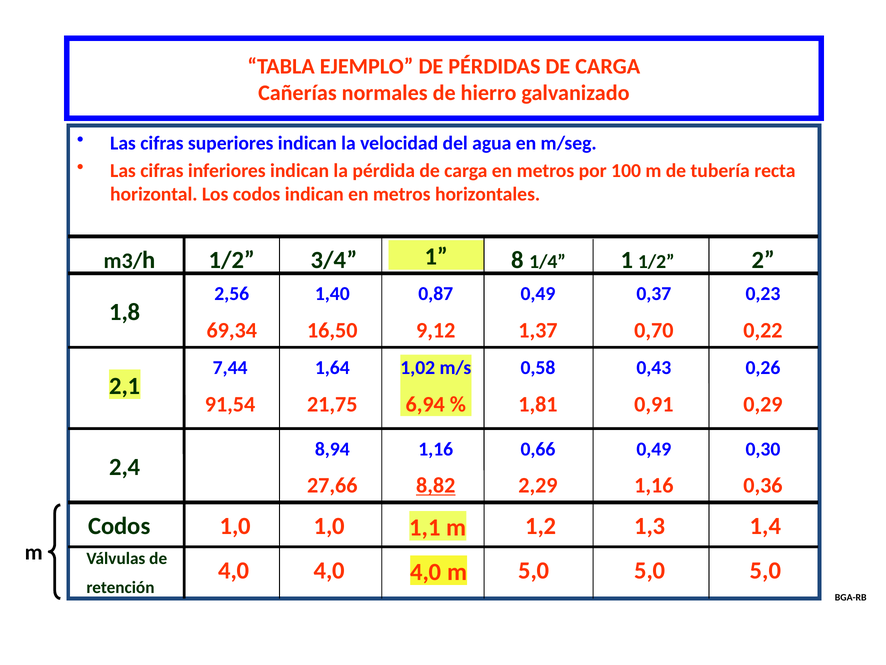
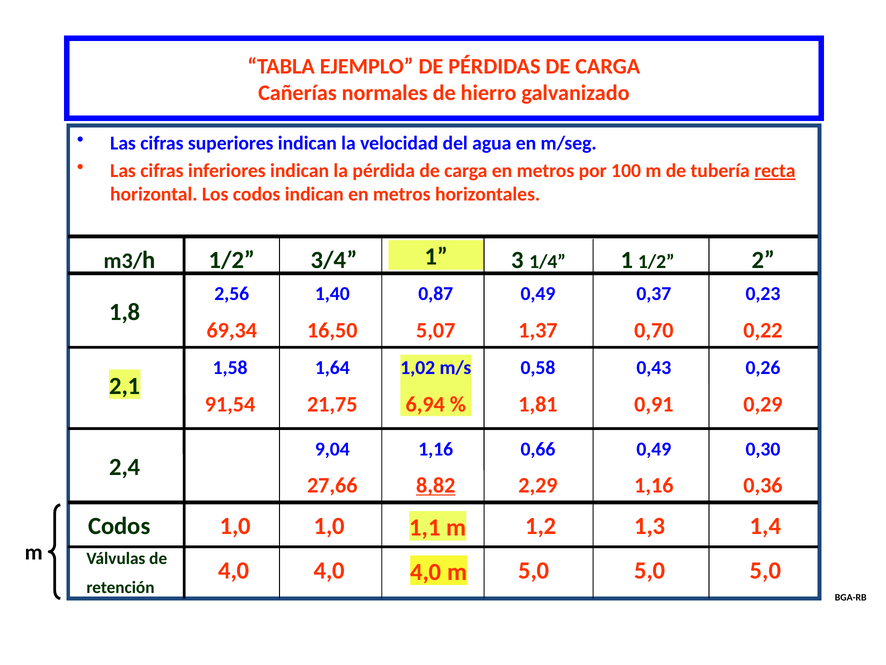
recta underline: none -> present
8: 8 -> 3
9,12: 9,12 -> 5,07
7,44: 7,44 -> 1,58
8,94: 8,94 -> 9,04
